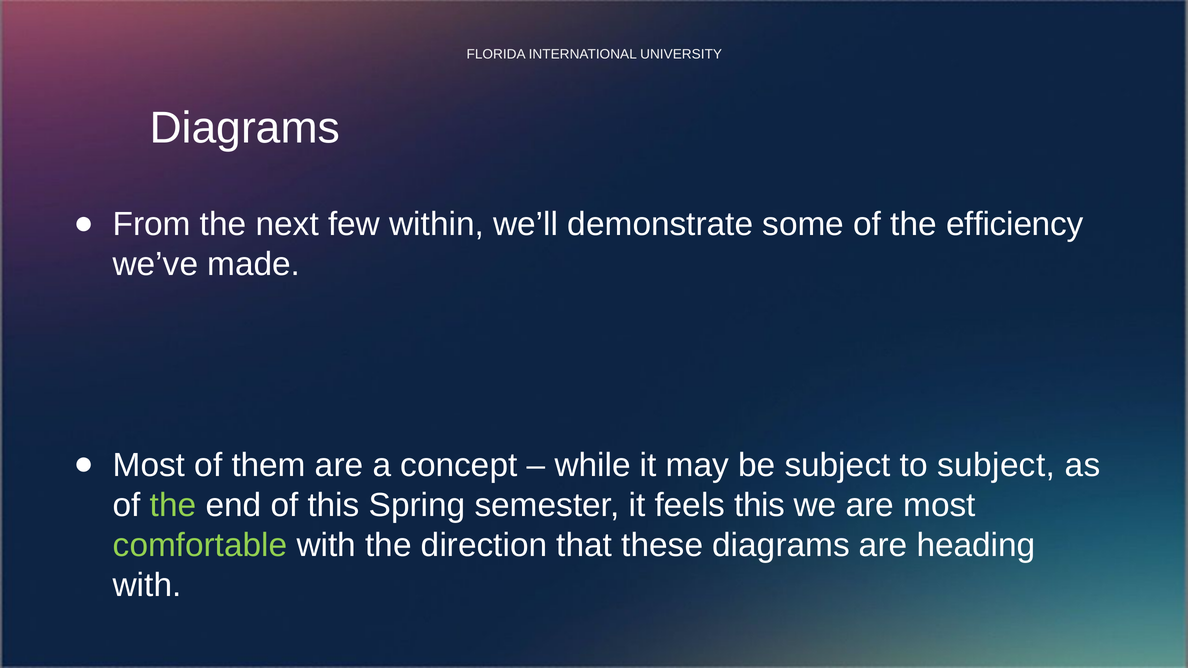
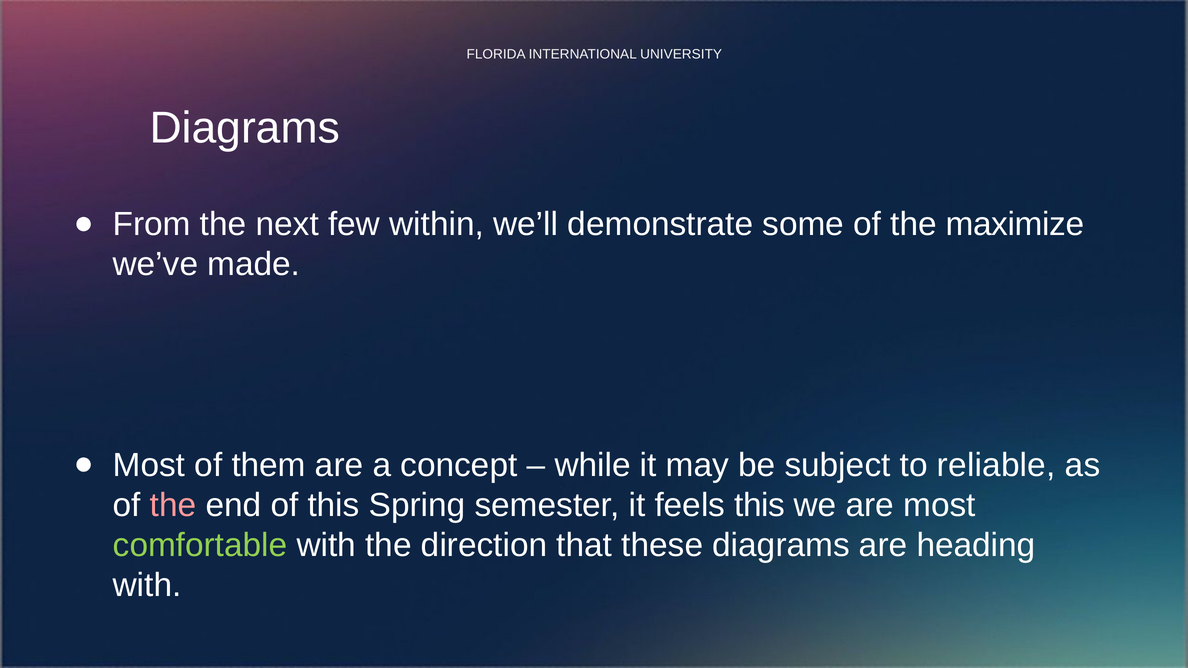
efficiency: efficiency -> maximize
to subject: subject -> reliable
the at (173, 505) colour: light green -> pink
